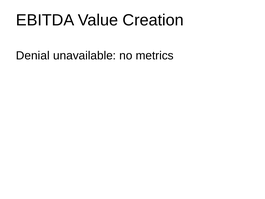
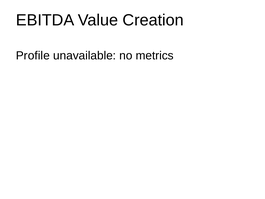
Denial: Denial -> Profile
